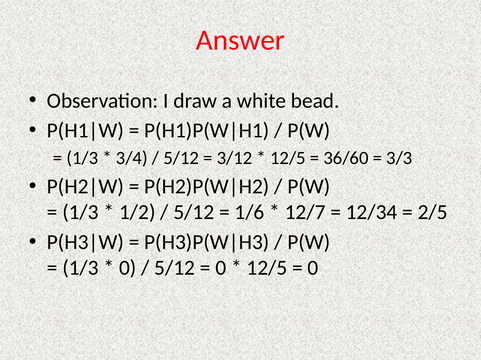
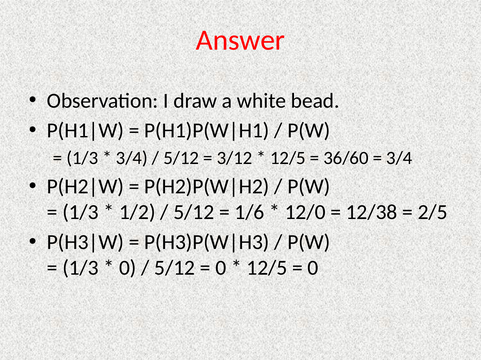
3/3 at (399, 158): 3/3 -> 3/4
12/7: 12/7 -> 12/0
12/34: 12/34 -> 12/38
